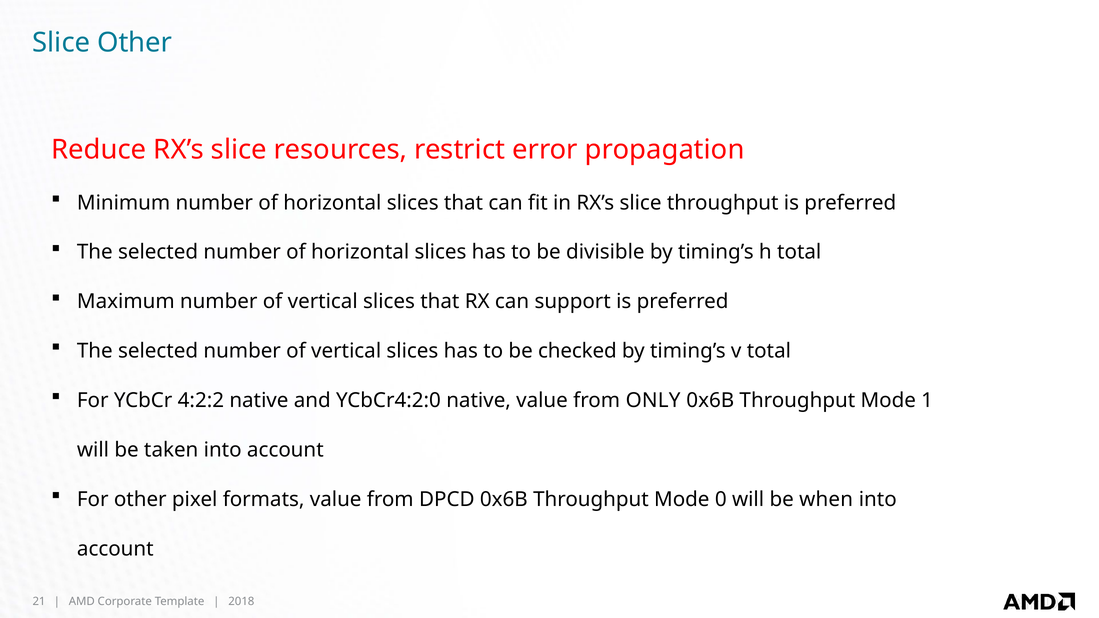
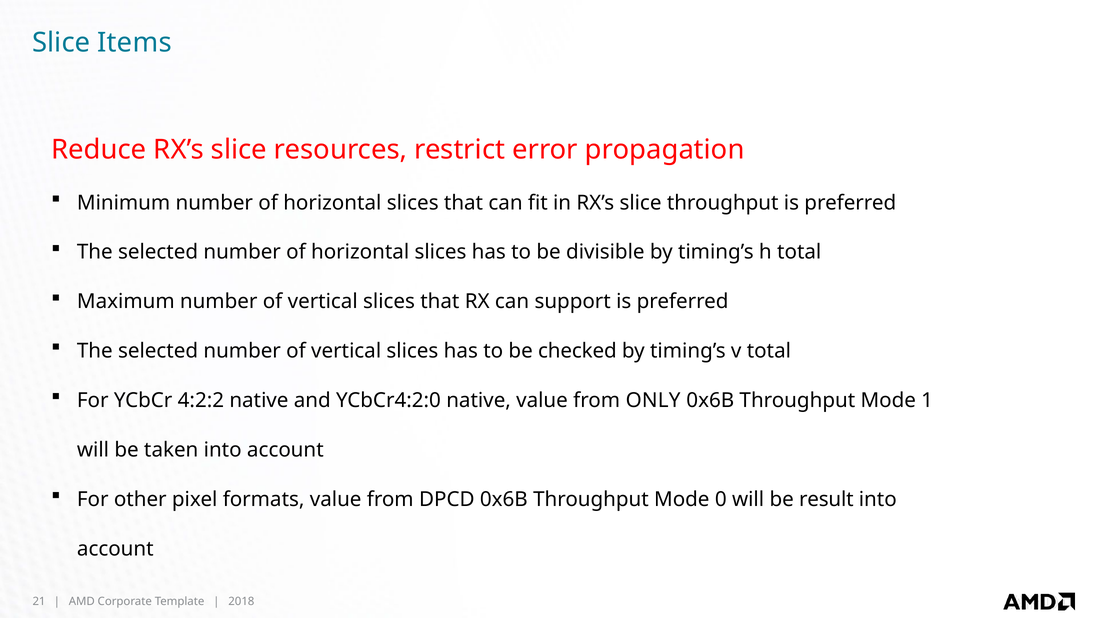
Slice Other: Other -> Items
when: when -> result
